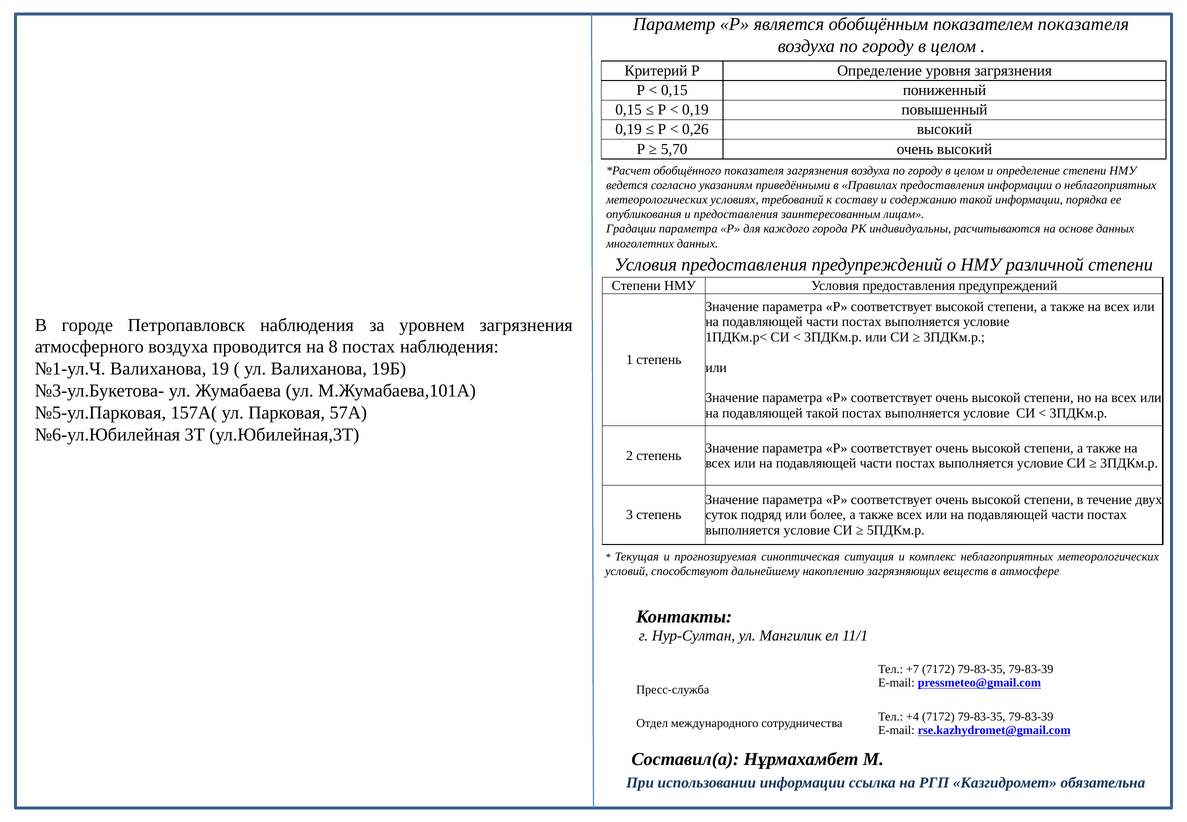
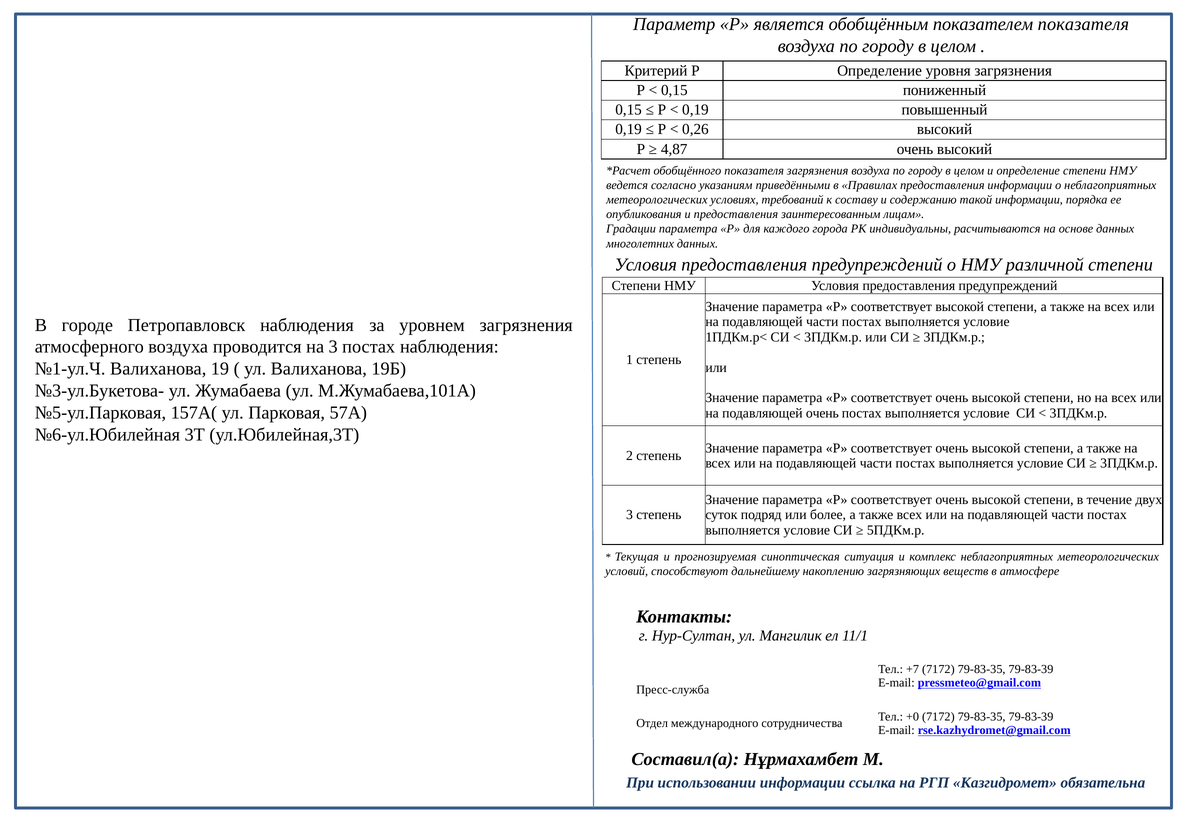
5,70: 5,70 -> 4,87
на 8: 8 -> 3
подавляющей такой: такой -> очень
+4: +4 -> +0
